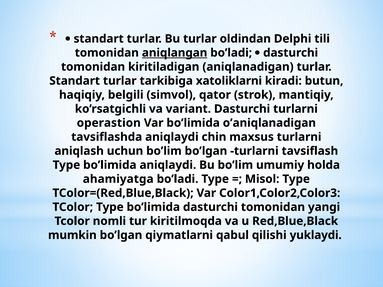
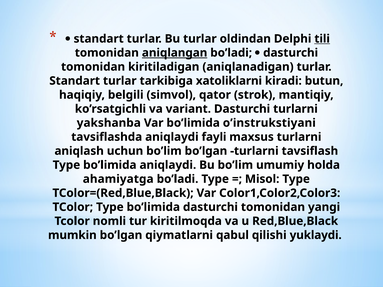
tili underline: none -> present
operastion: operastion -> yakshanba
o’aniqlanadigan: o’aniqlanadigan -> o’instrukstiyani
chin: chin -> fayli
